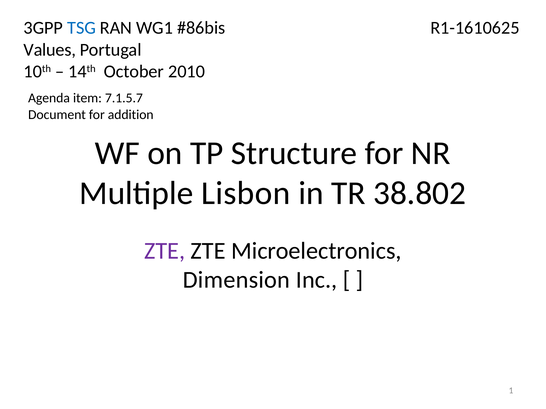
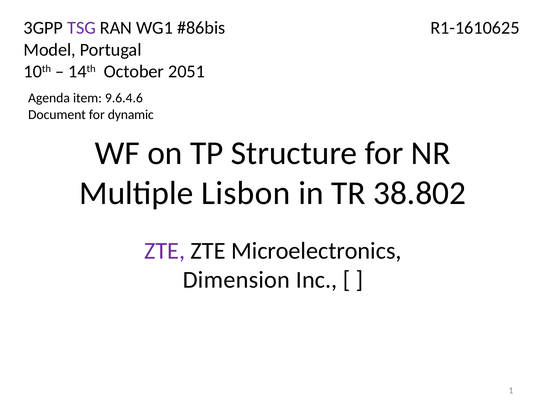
TSG colour: blue -> purple
Values: Values -> Model
2010: 2010 -> 2051
7.1.5.7: 7.1.5.7 -> 9.6.4.6
addition: addition -> dynamic
